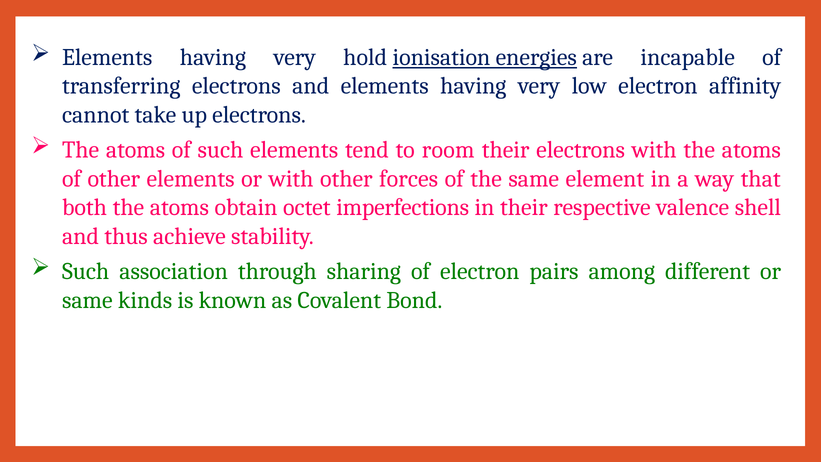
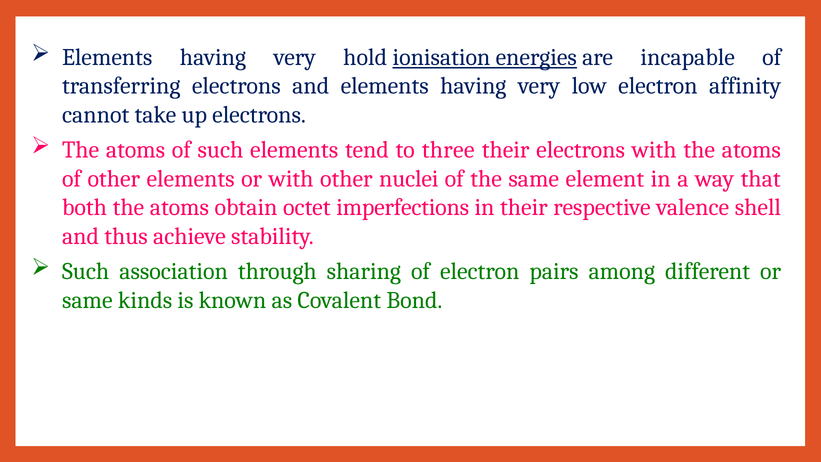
room: room -> three
forces: forces -> nuclei
